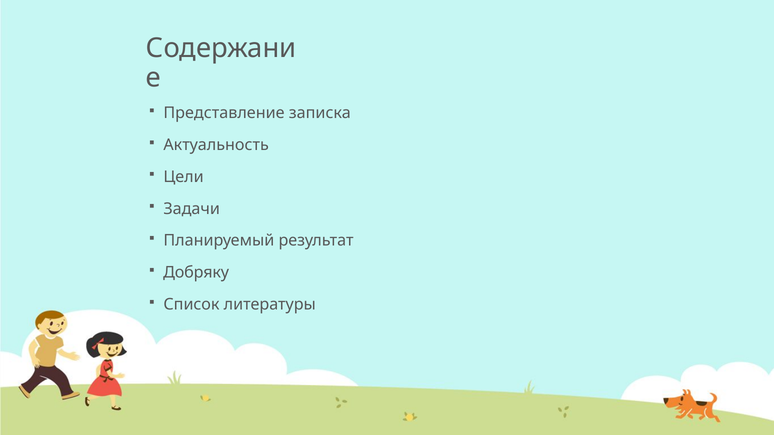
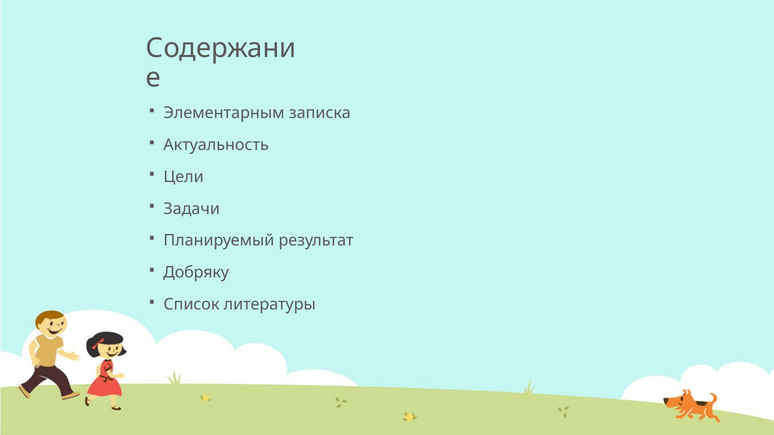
Представление: Представление -> Элементарным
